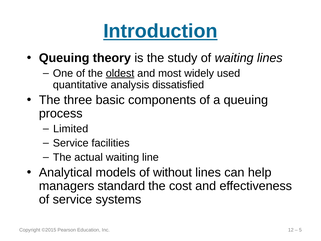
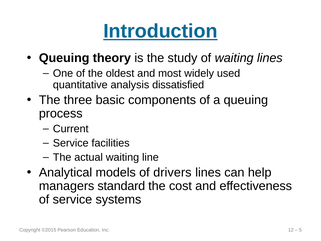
oldest underline: present -> none
Limited: Limited -> Current
without: without -> drivers
